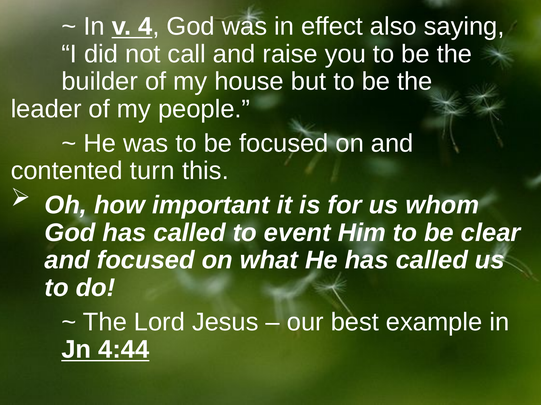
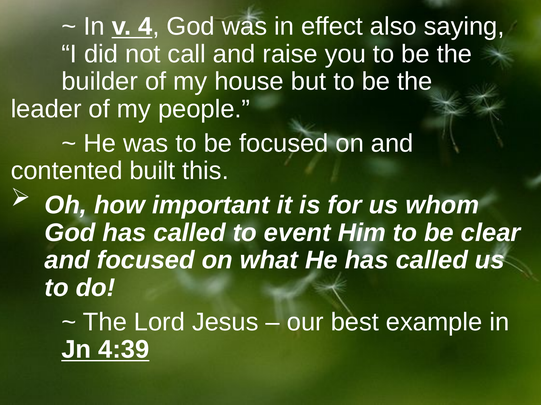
turn: turn -> built
4:44: 4:44 -> 4:39
